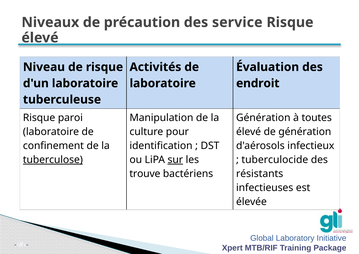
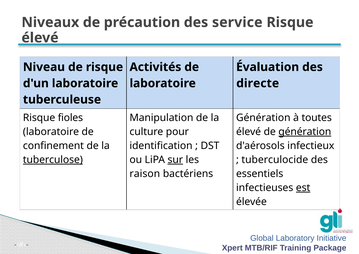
endroit: endroit -> directe
paroi: paroi -> fioles
génération at (305, 131) underline: none -> present
trouve: trouve -> raison
résistants: résistants -> essentiels
est underline: none -> present
